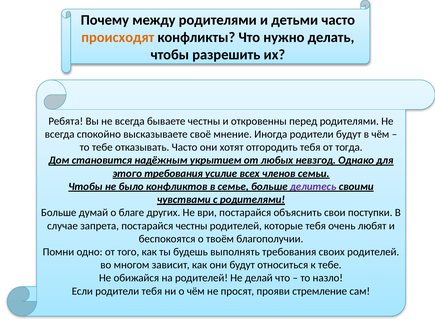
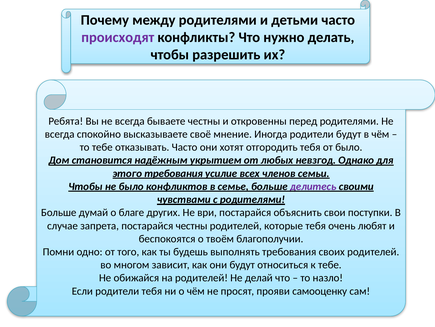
происходят colour: orange -> purple
от тогда: тогда -> было
стремление: стремление -> самооценку
